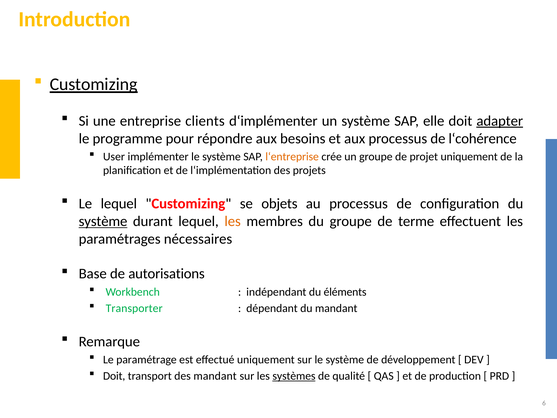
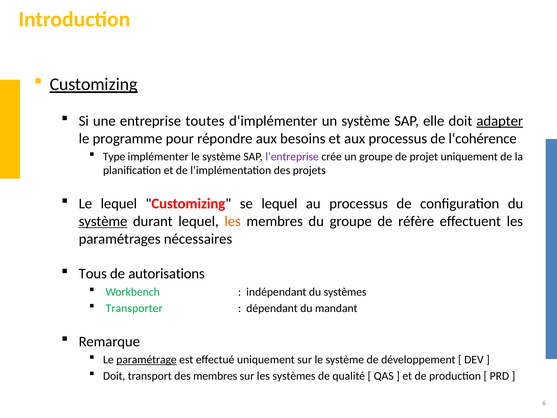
clients: clients -> toutes
User: User -> Type
l‘entreprise colour: orange -> purple
se objets: objets -> lequel
terme: terme -> réfère
Base: Base -> Tous
du éléments: éléments -> systèmes
paramétrage underline: none -> present
des mandant: mandant -> membres
systèmes at (294, 376) underline: present -> none
